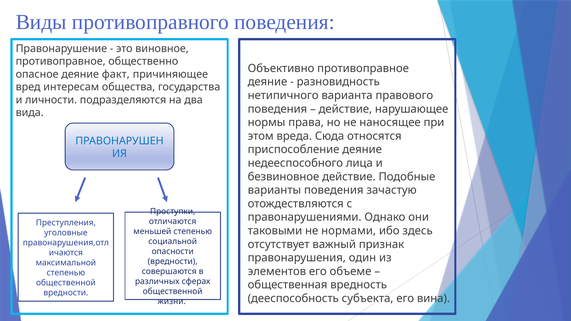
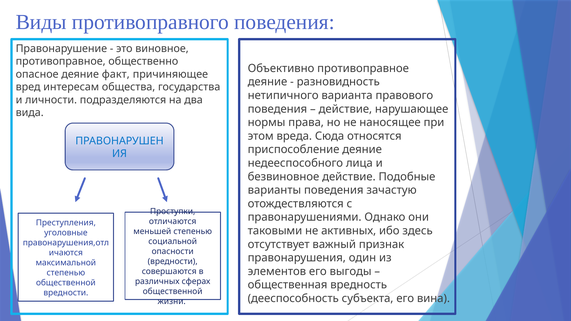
нормами: нормами -> активных
объеме: объеме -> выгоды
